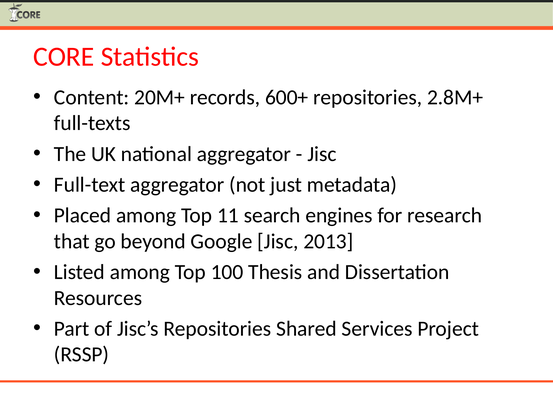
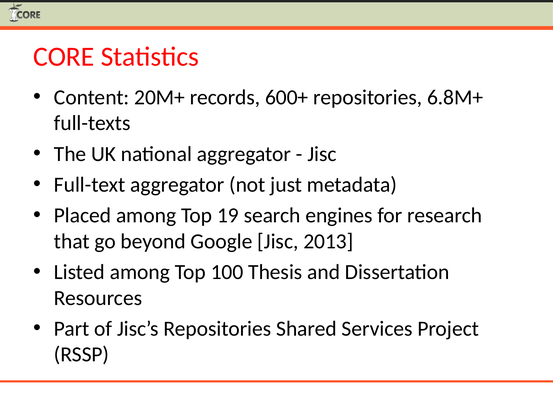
2.8M+: 2.8M+ -> 6.8M+
11: 11 -> 19
